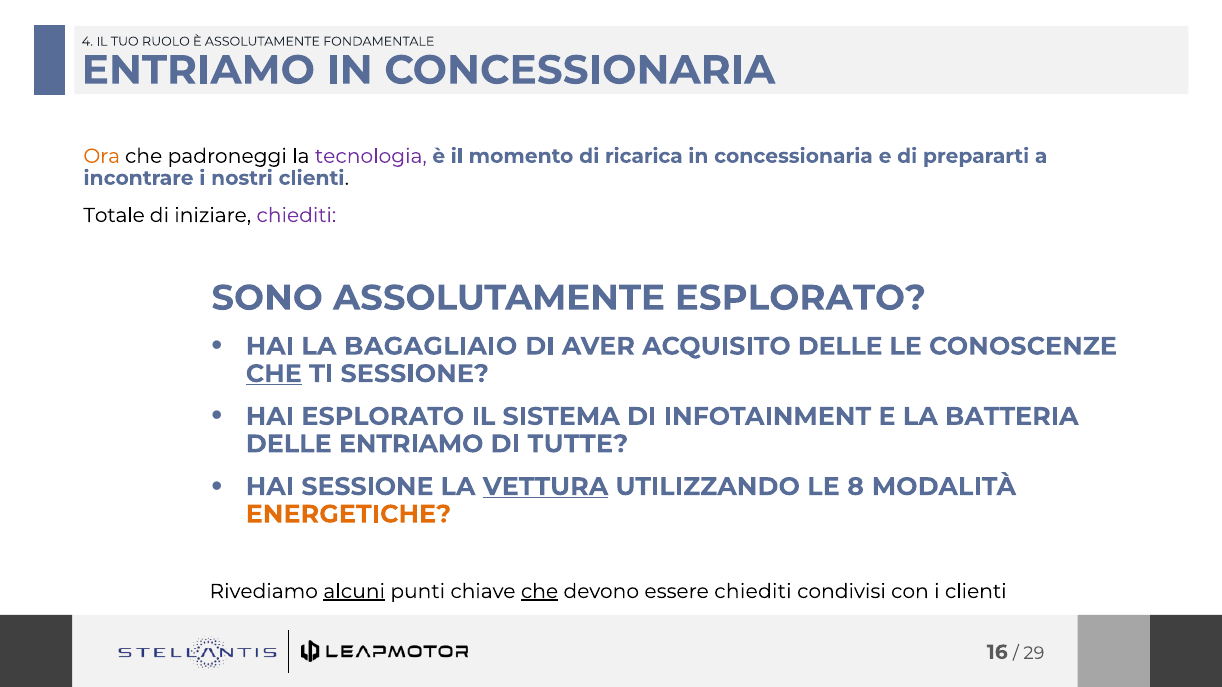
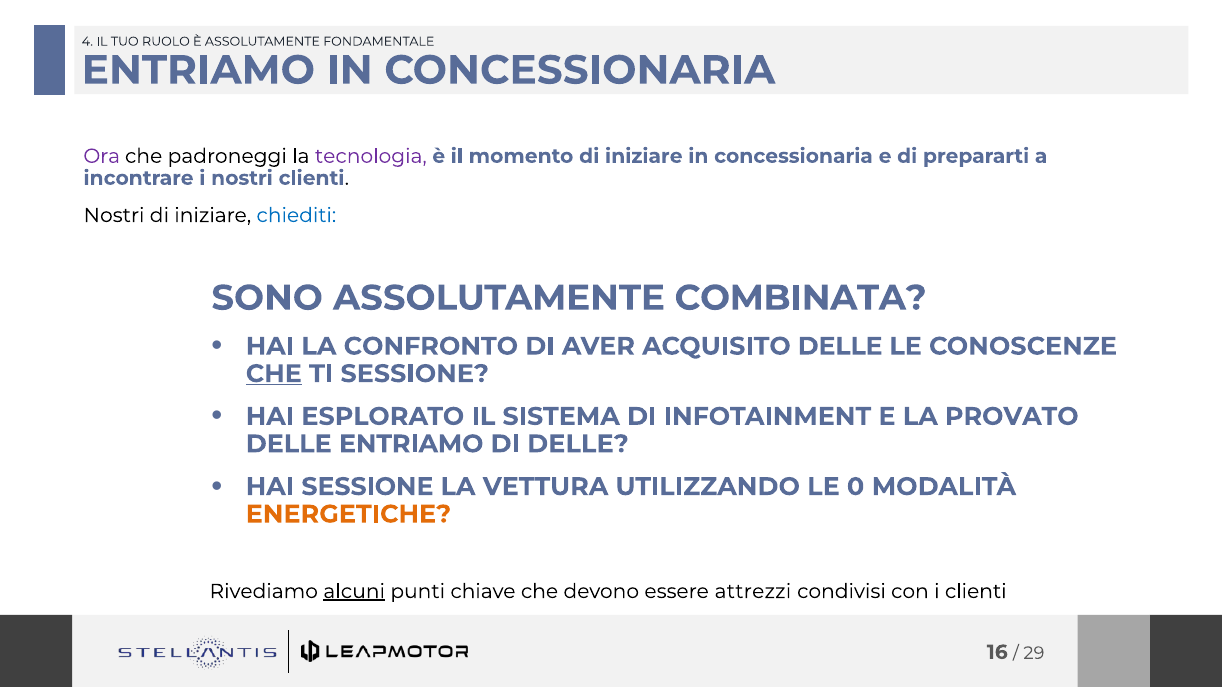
Ora colour: orange -> purple
momento di ricarica: ricarica -> iniziare
Totale at (114, 215): Totale -> Nostri
chiediti at (296, 215) colour: purple -> blue
ASSOLUTAMENTE ESPLORATO: ESPLORATO -> COMBINATA
BAGAGLIAIO: BAGAGLIAIO -> CONFRONTO
BATTERIA: BATTERIA -> PROVATO
DI TUTTE: TUTTE -> DELLE
VETTURA underline: present -> none
8: 8 -> 0
che at (540, 592) underline: present -> none
essere chiediti: chiediti -> attrezzi
